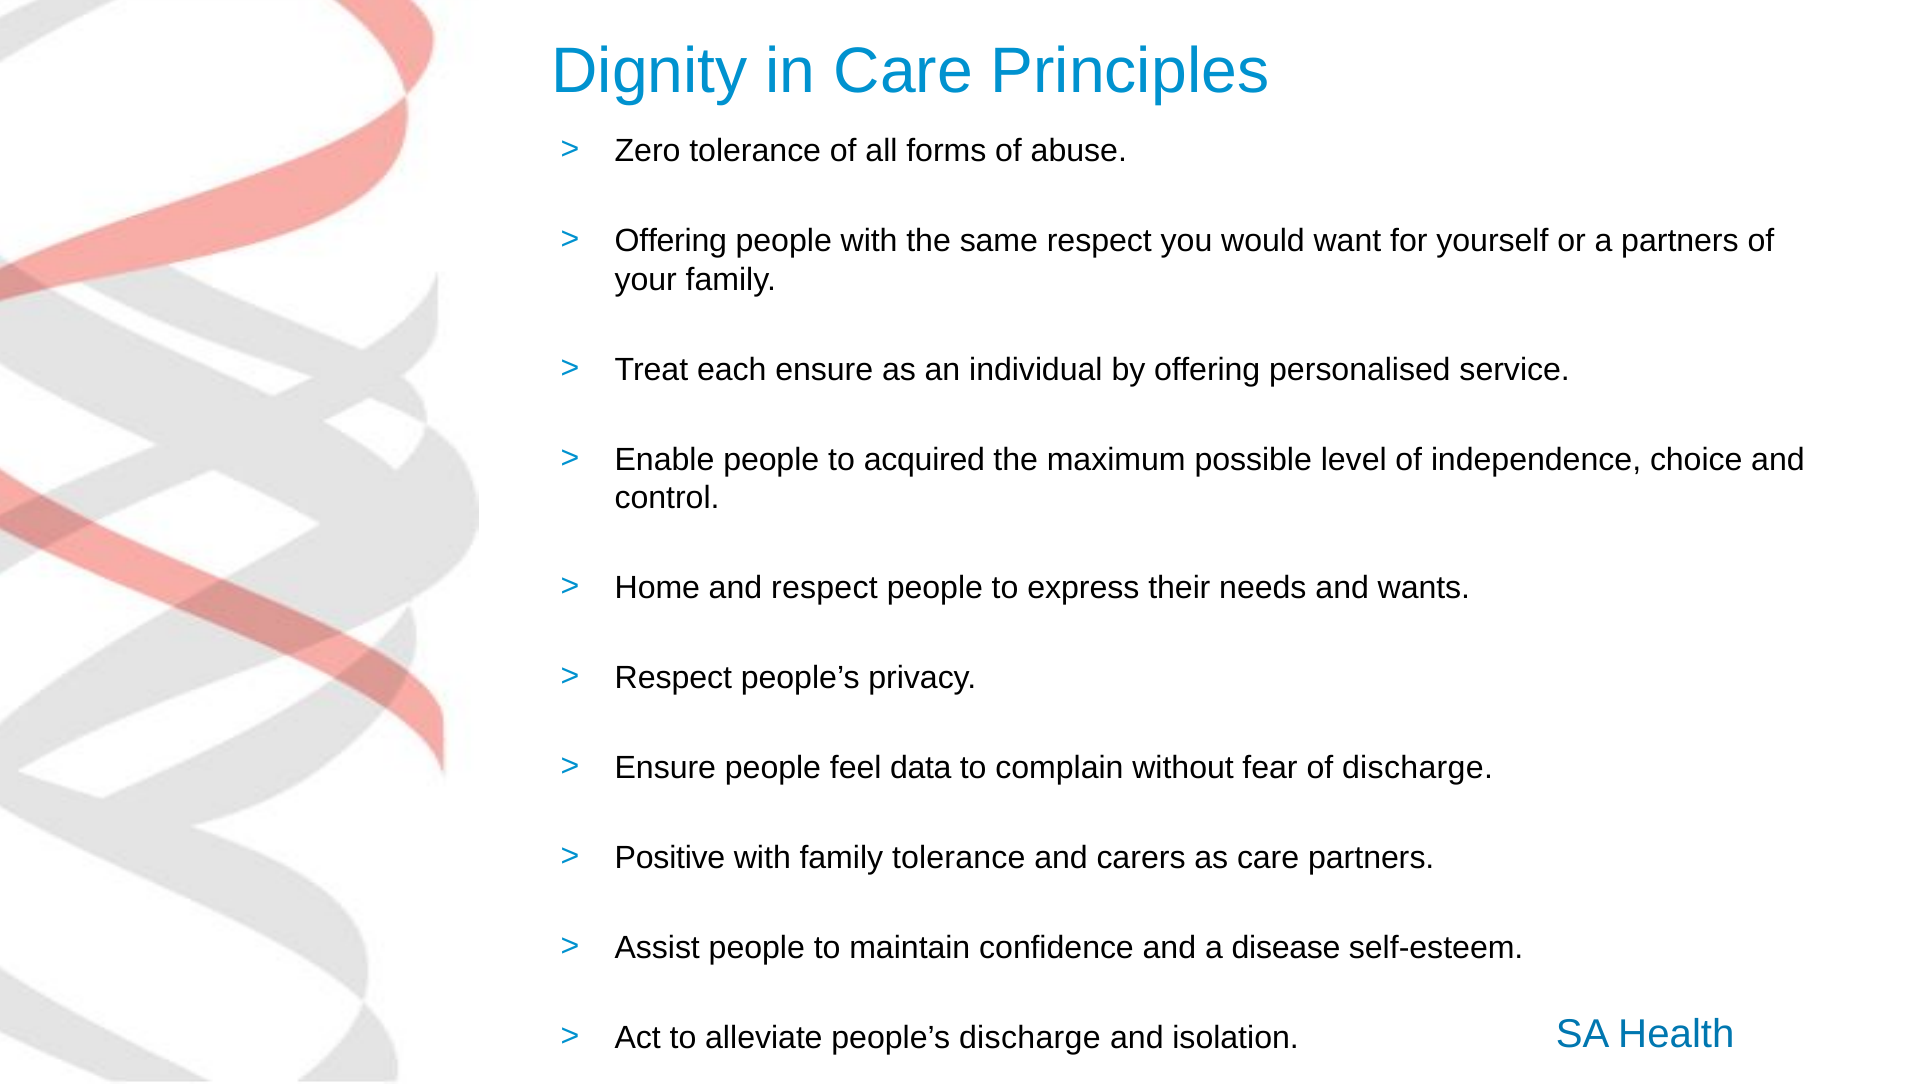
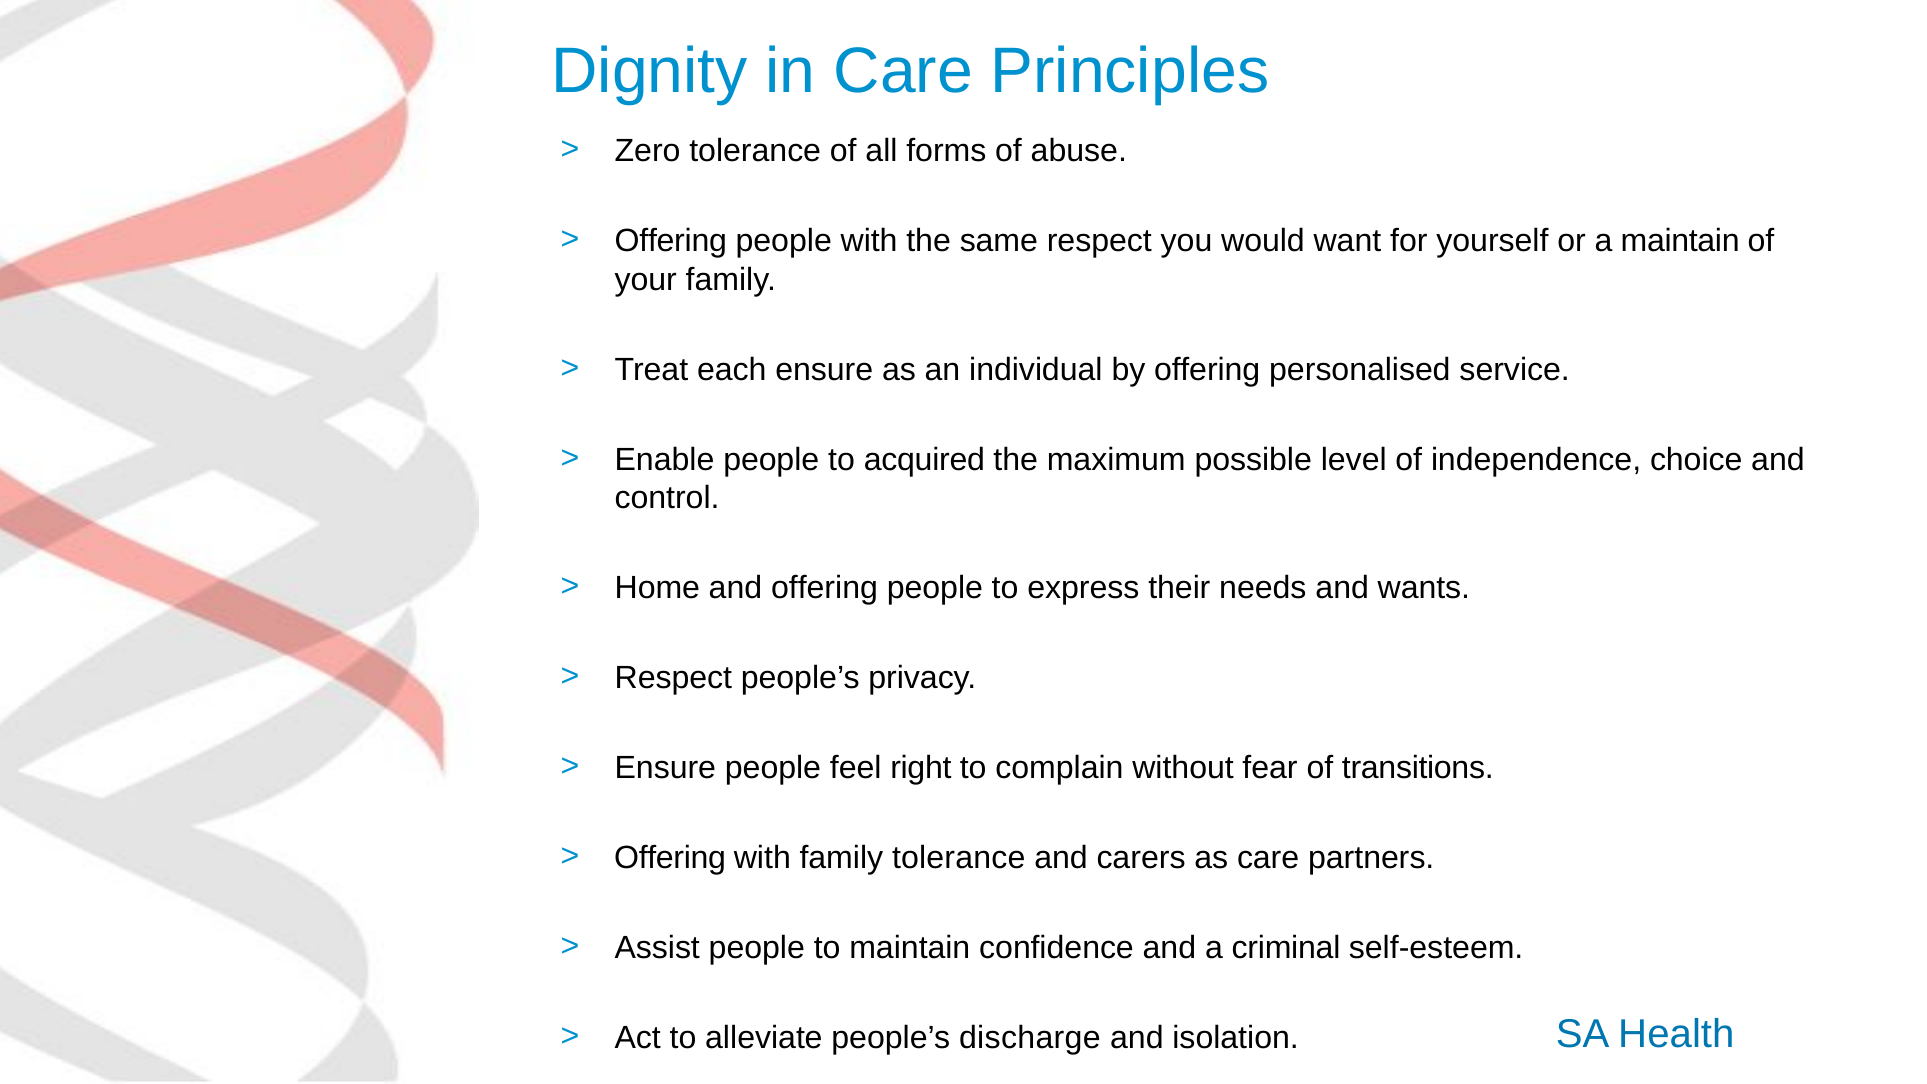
a partners: partners -> maintain
and respect: respect -> offering
data: data -> right
of discharge: discharge -> transitions
Positive at (670, 858): Positive -> Offering
disease: disease -> criminal
